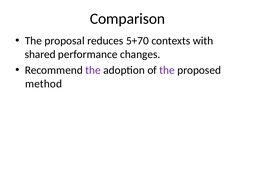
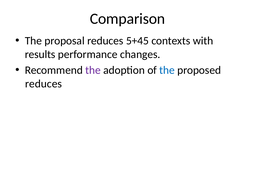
5+70: 5+70 -> 5+45
shared: shared -> results
the at (167, 70) colour: purple -> blue
method at (44, 84): method -> reduces
